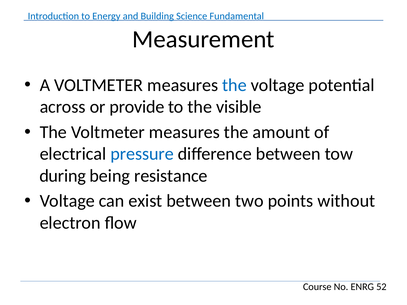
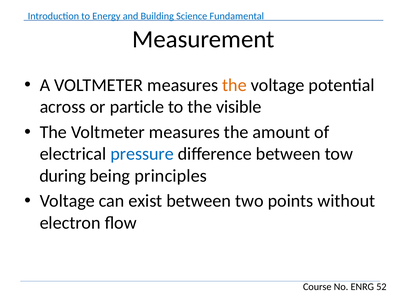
the at (234, 85) colour: blue -> orange
provide: provide -> particle
resistance: resistance -> principles
